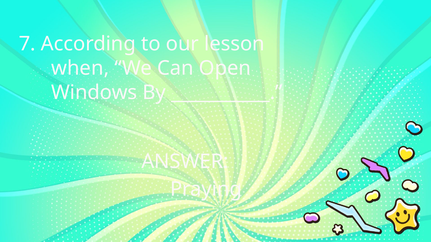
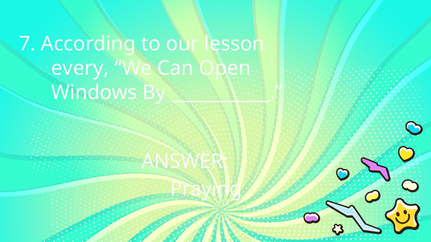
when: when -> every
